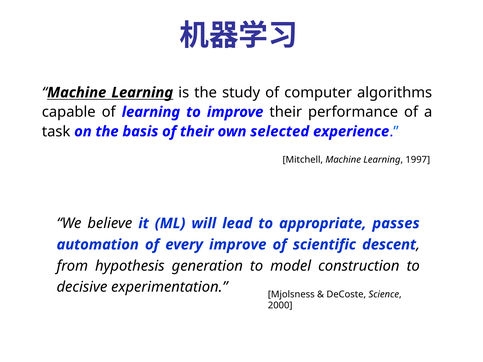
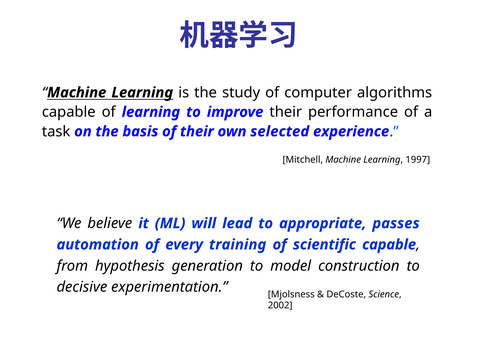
every improve: improve -> training
scientific descent: descent -> capable
2000: 2000 -> 2002
